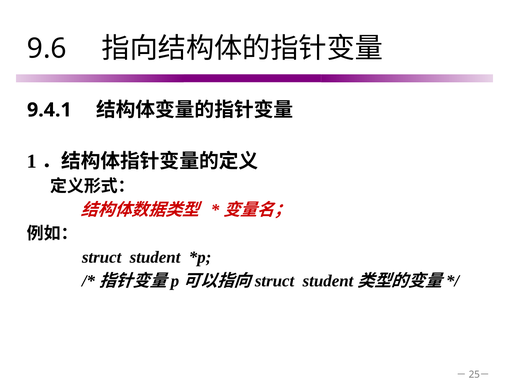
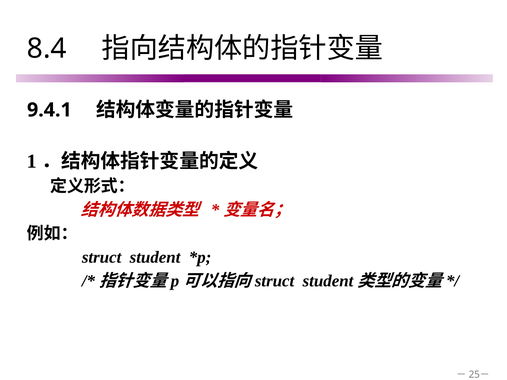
9.6: 9.6 -> 8.4
